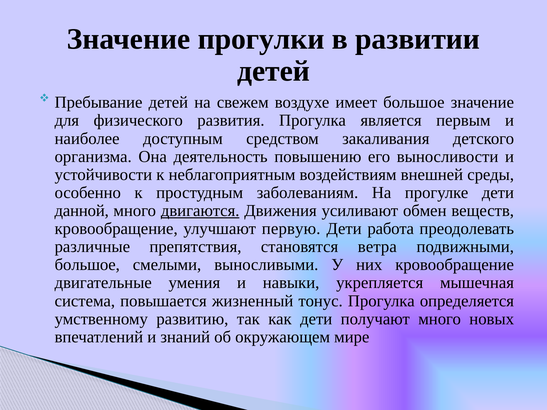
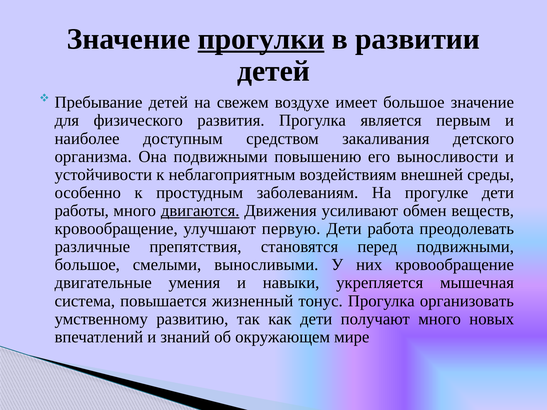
прогулки underline: none -> present
Она деятельность: деятельность -> подвижными
данной: данной -> работы
ветра: ветра -> перед
определяется: определяется -> организовать
